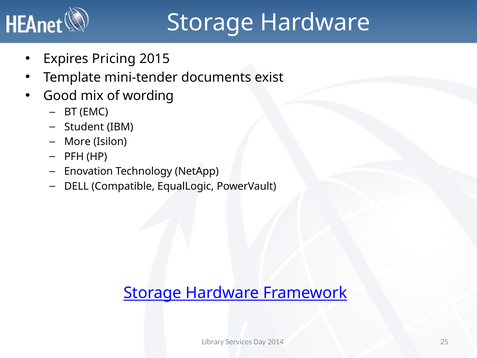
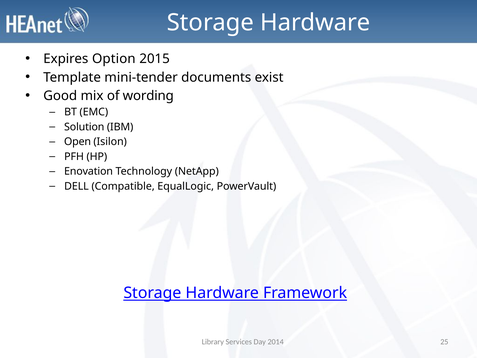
Pricing: Pricing -> Option
Student: Student -> Solution
More: More -> Open
